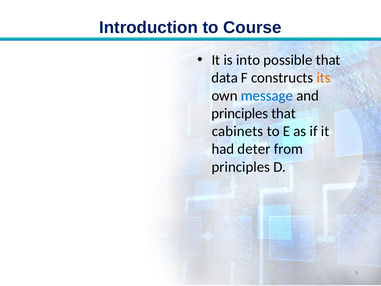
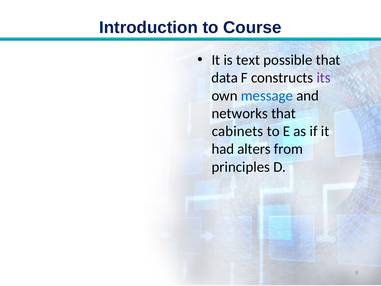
into: into -> text
its colour: orange -> purple
principles at (240, 113): principles -> networks
deter: deter -> alters
